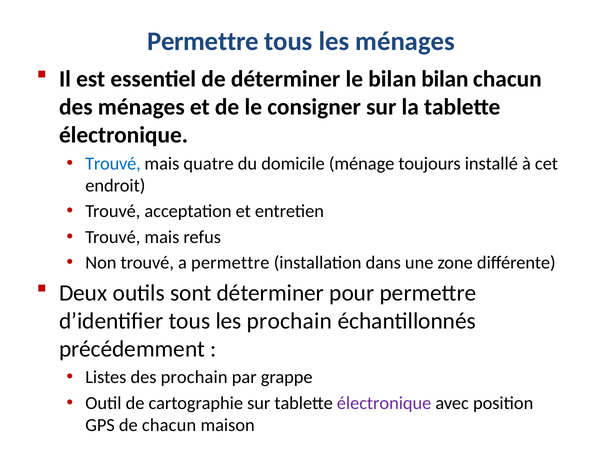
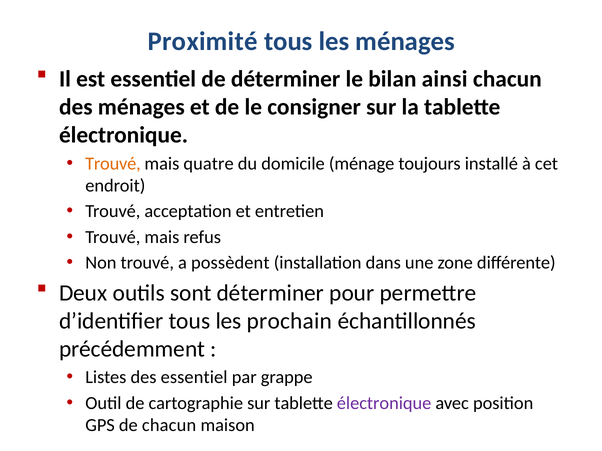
Permettre at (203, 42): Permettre -> Proximité
bilan bilan: bilan -> ainsi
Trouvé at (113, 164) colour: blue -> orange
a permettre: permettre -> possèdent
des prochain: prochain -> essentiel
